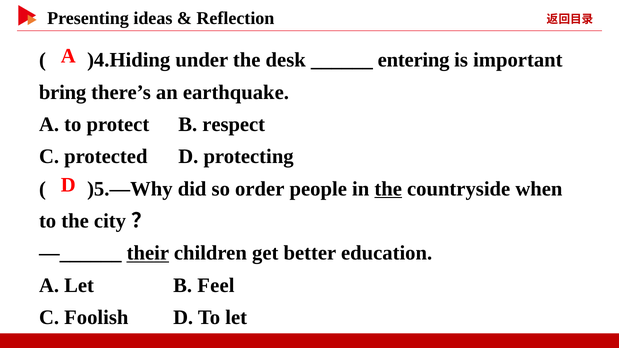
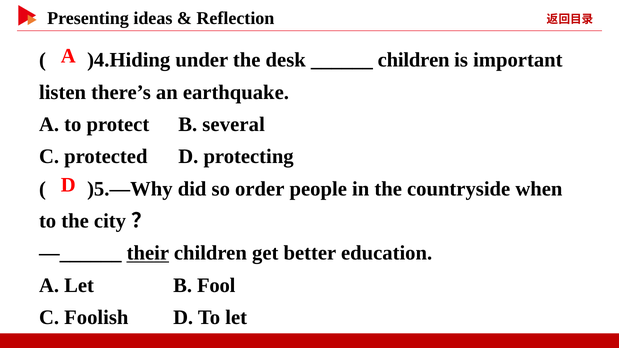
entering at (414, 60): entering -> children
bring: bring -> listen
respect: respect -> several
the at (388, 189) underline: present -> none
Feel: Feel -> Fool
